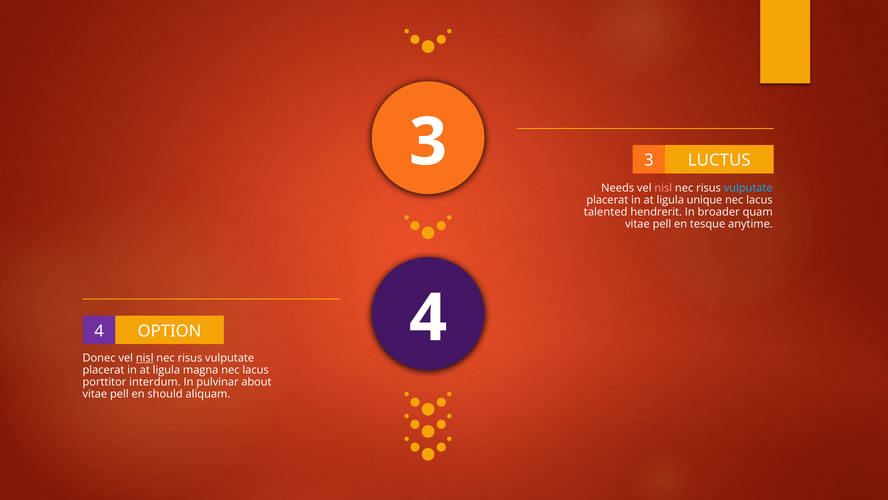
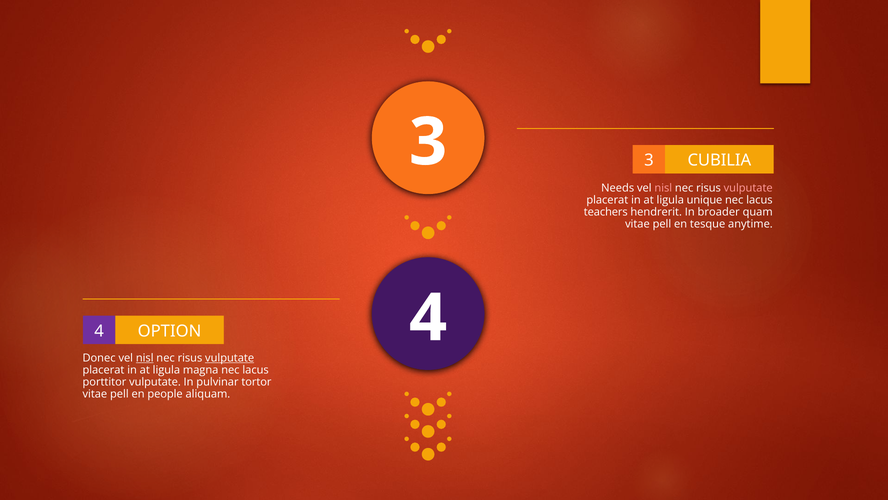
LUCTUS: LUCTUS -> CUBILIA
vulputate at (748, 188) colour: light blue -> pink
talented: talented -> teachers
vulputate at (230, 358) underline: none -> present
porttitor interdum: interdum -> vulputate
about: about -> tortor
should: should -> people
